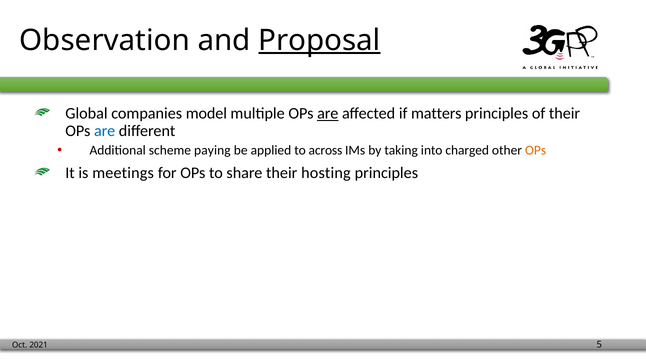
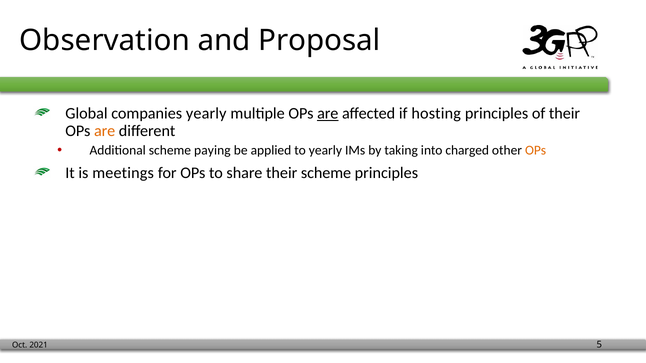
Proposal underline: present -> none
companies model: model -> yearly
matters: matters -> hosting
are at (105, 131) colour: blue -> orange
to across: across -> yearly
their hosting: hosting -> scheme
